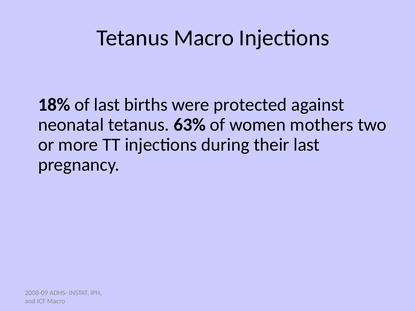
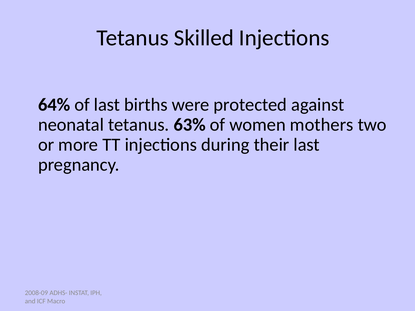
Tetanus Macro: Macro -> Skilled
18%: 18% -> 64%
